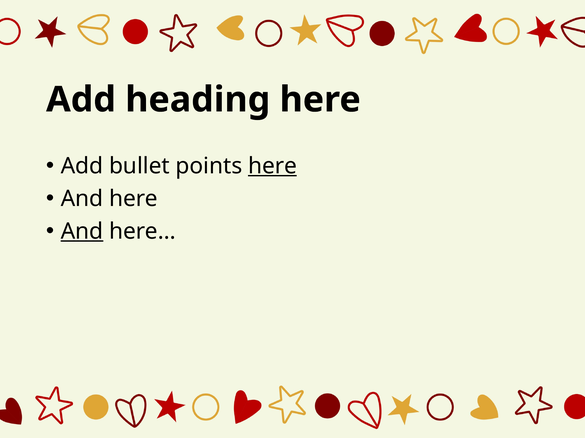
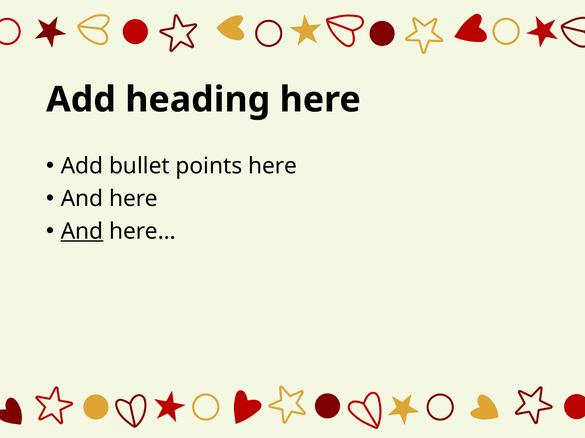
here at (273, 166) underline: present -> none
